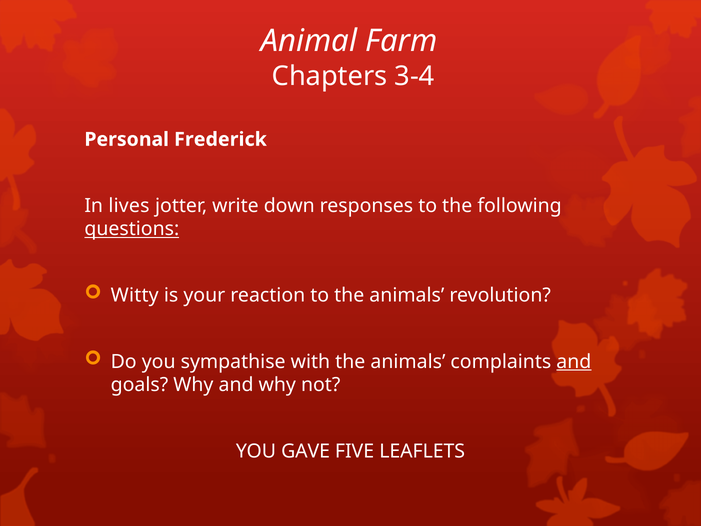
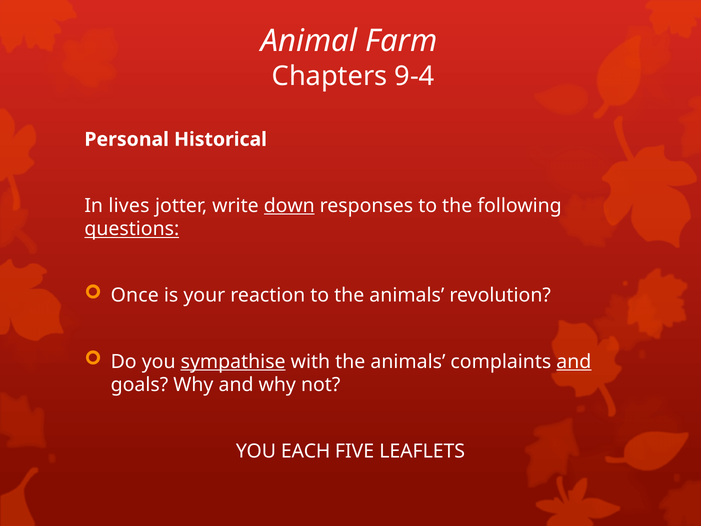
3-4: 3-4 -> 9-4
Frederick: Frederick -> Historical
down underline: none -> present
Witty: Witty -> Once
sympathise underline: none -> present
GAVE: GAVE -> EACH
